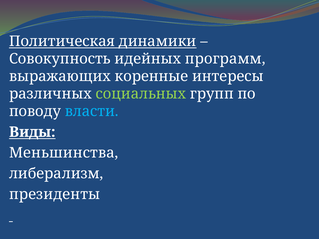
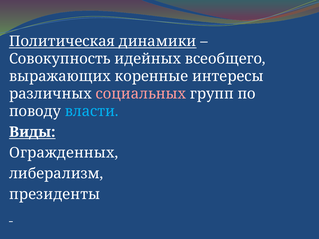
программ: программ -> всеобщего
социальных colour: light green -> pink
Меньшинства: Меньшинства -> Огражденных
